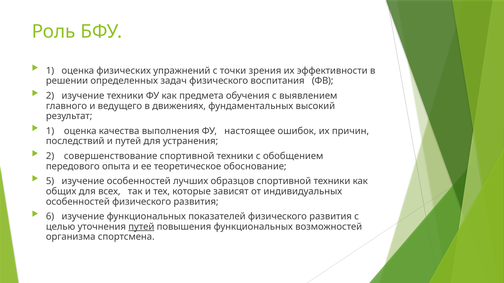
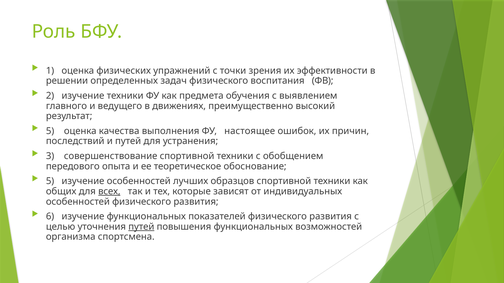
фундаментальных: фундаментальных -> преимущественно
1 at (50, 131): 1 -> 5
2 at (50, 156): 2 -> 3
всех underline: none -> present
